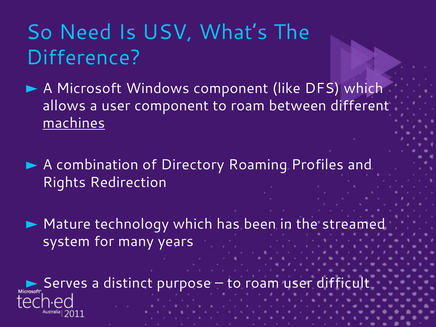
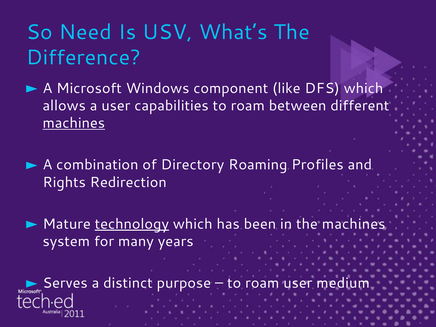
user component: component -> capabilities
technology underline: none -> present
the streamed: streamed -> machines
difficult: difficult -> medium
